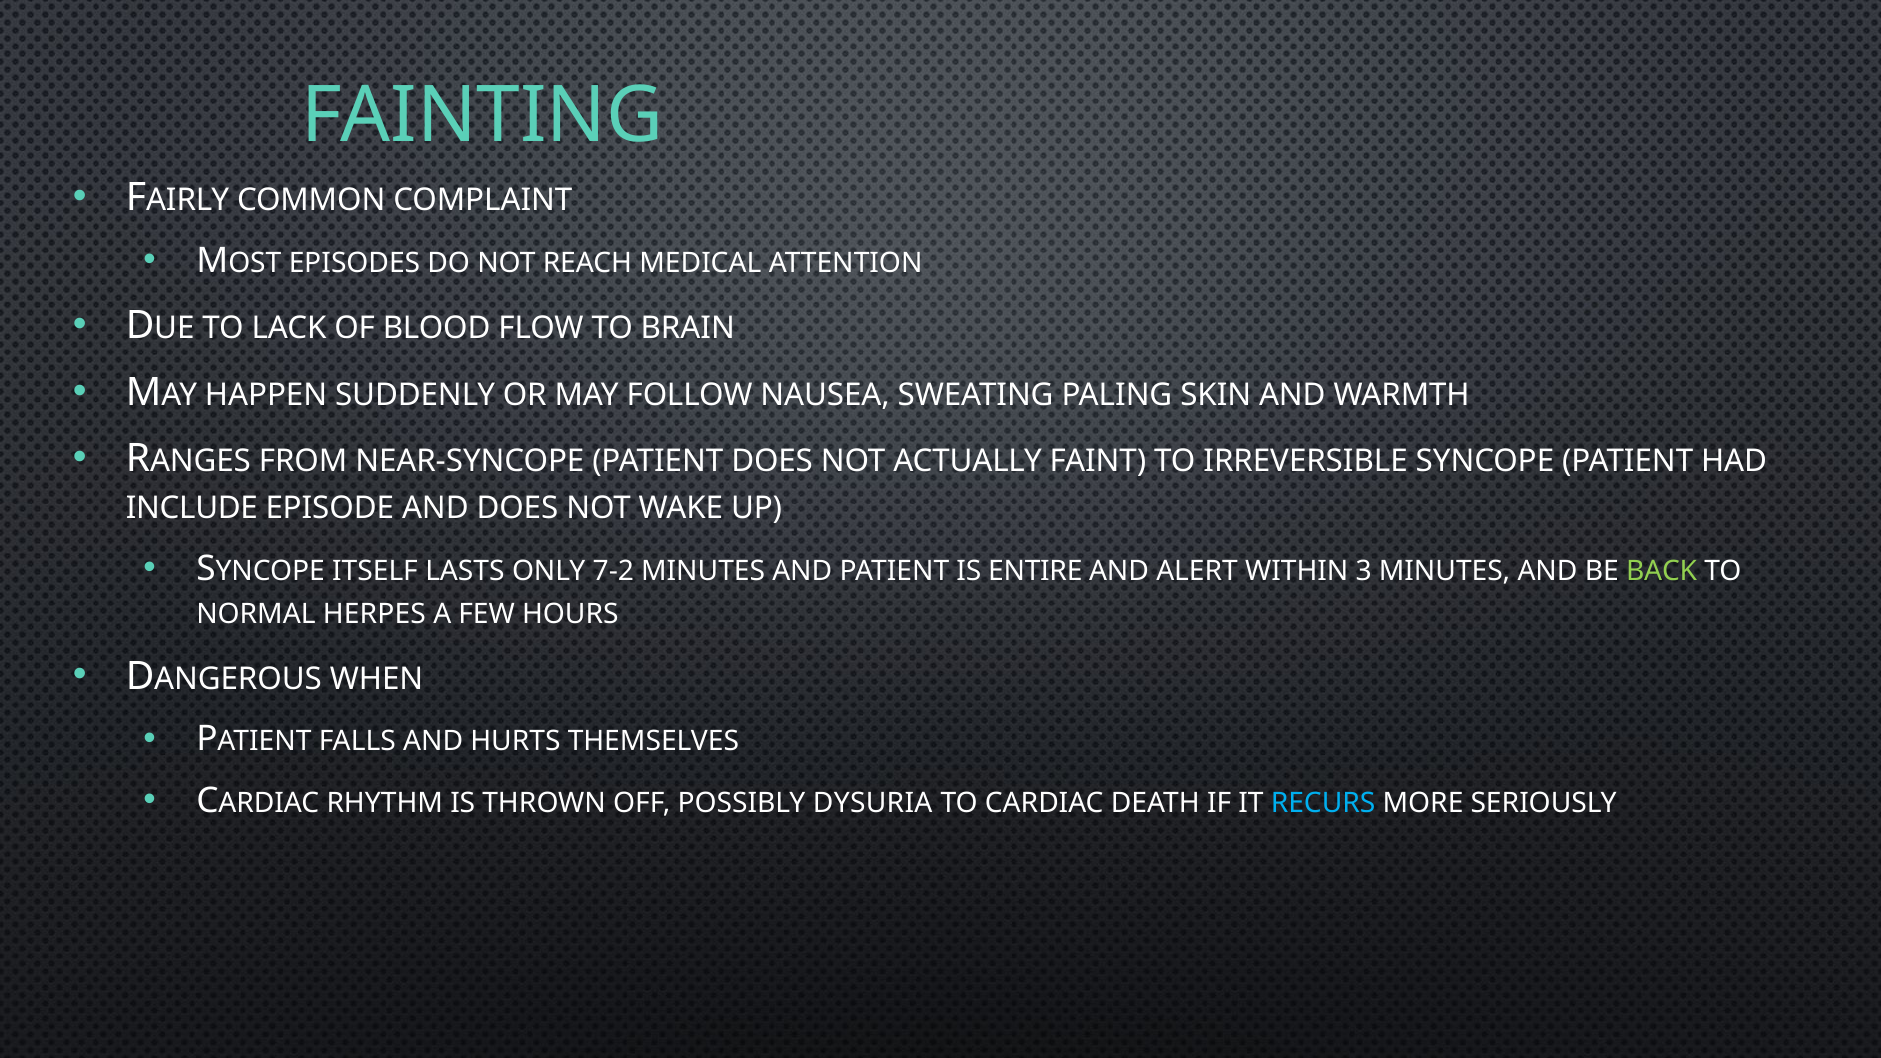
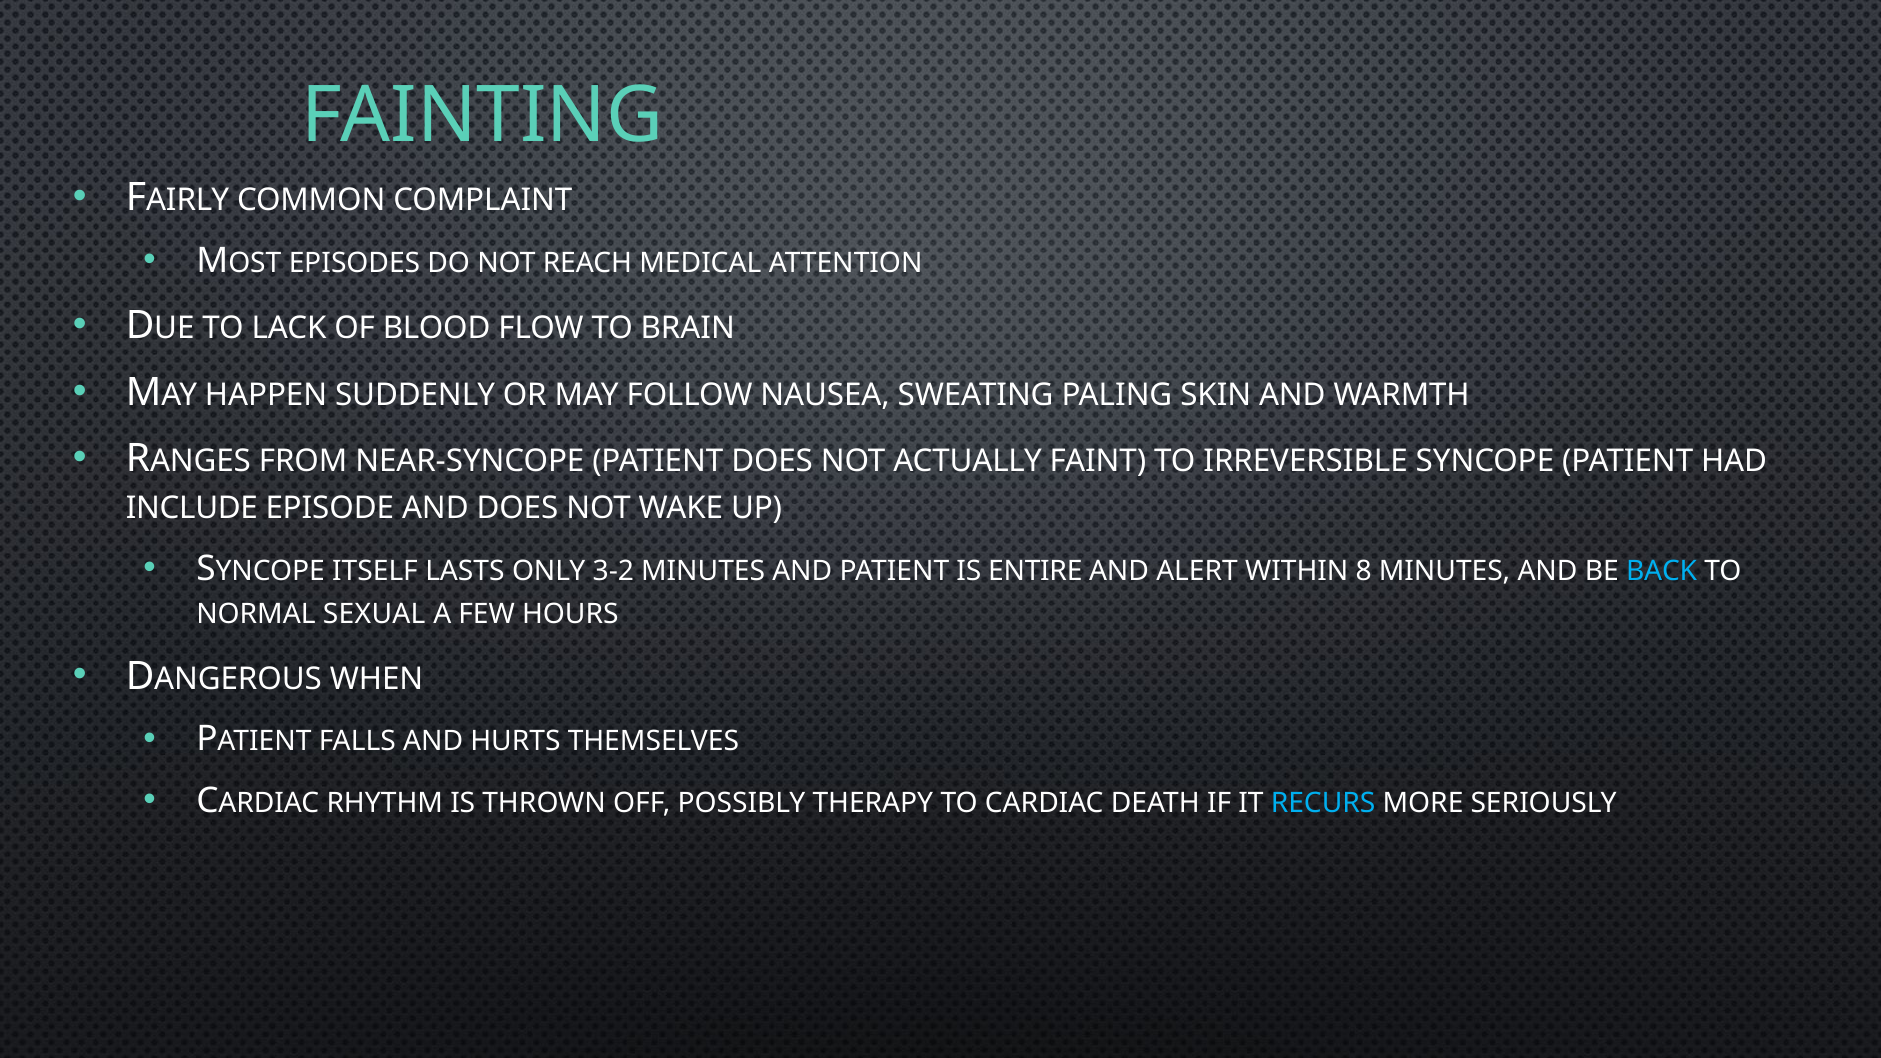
7-2: 7-2 -> 3-2
3: 3 -> 8
BACK colour: light green -> light blue
HERPES: HERPES -> SEXUAL
DYSURIA: DYSURIA -> THERAPY
